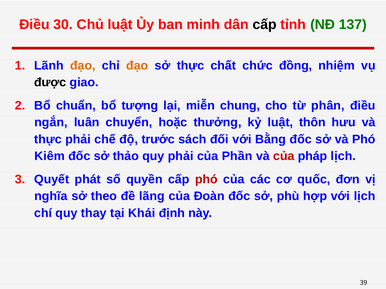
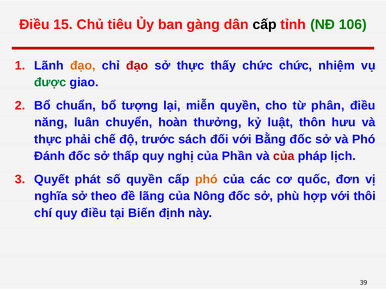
30: 30 -> 15
Chủ luật: luật -> tiêu
minh: minh -> gàng
137: 137 -> 106
đạo at (137, 66) colour: orange -> red
chất: chất -> thấy
chức đồng: đồng -> chức
được colour: black -> green
miễn chung: chung -> quyền
ngắn: ngắn -> năng
hoặc: hoặc -> hoàn
Kiêm: Kiêm -> Đánh
thảo: thảo -> thấp
quy phải: phải -> nghị
phó at (206, 180) colour: red -> orange
Đoàn: Đoàn -> Nông
với lịch: lịch -> thôi
quy thay: thay -> điều
Khái: Khái -> Biến
